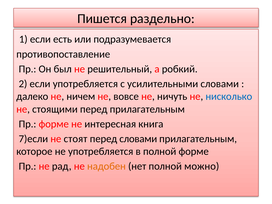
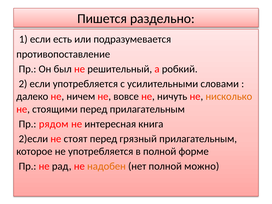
нисколько colour: blue -> orange
Пр форме: форме -> рядом
7)если: 7)если -> 2)если
перед словами: словами -> грязный
